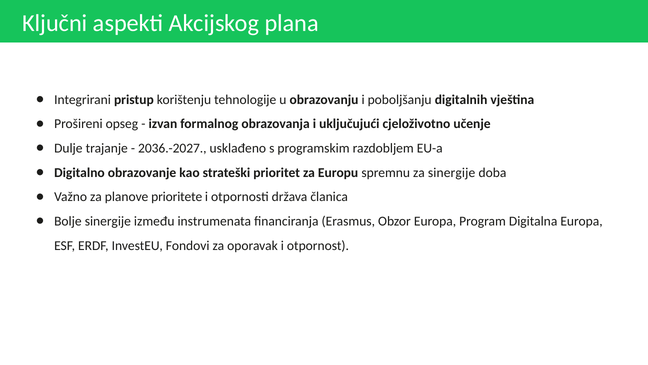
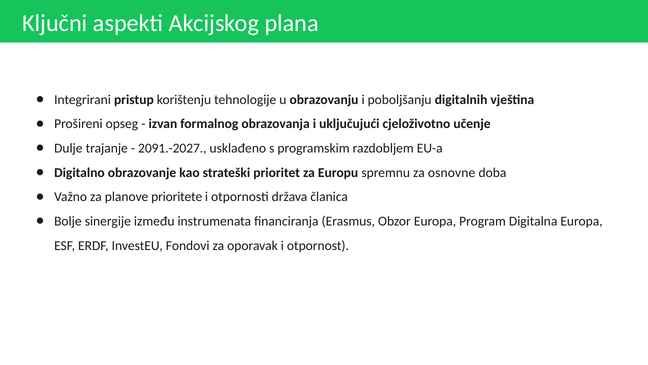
2036.-2027: 2036.-2027 -> 2091.-2027
za sinergije: sinergije -> osnovne
